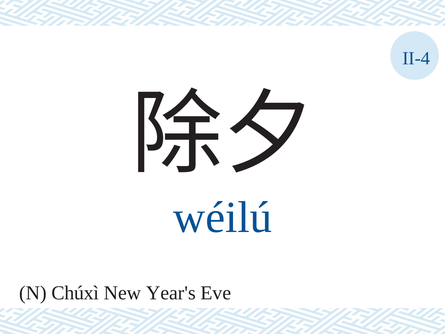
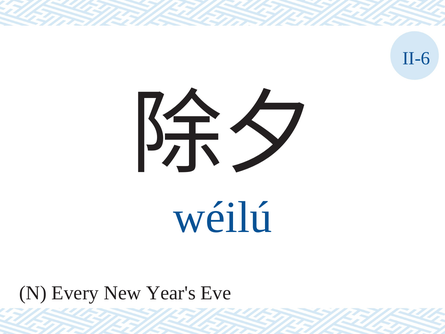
II-4: II-4 -> II-6
Chúxì: Chúxì -> Every
